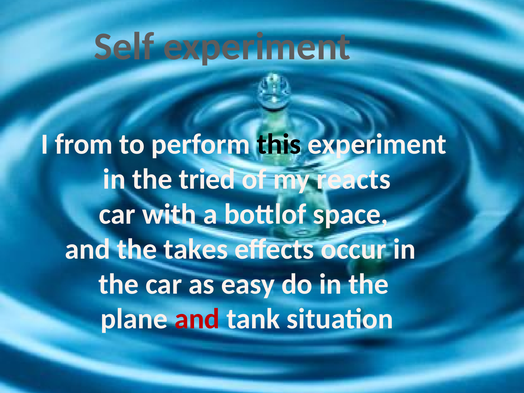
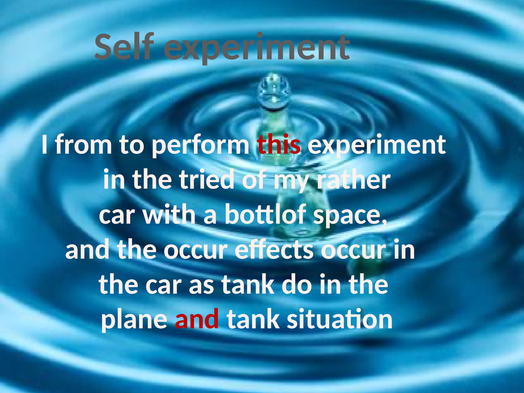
this colour: black -> red
reacts: reacts -> rather
the takes: takes -> occur
as easy: easy -> tank
